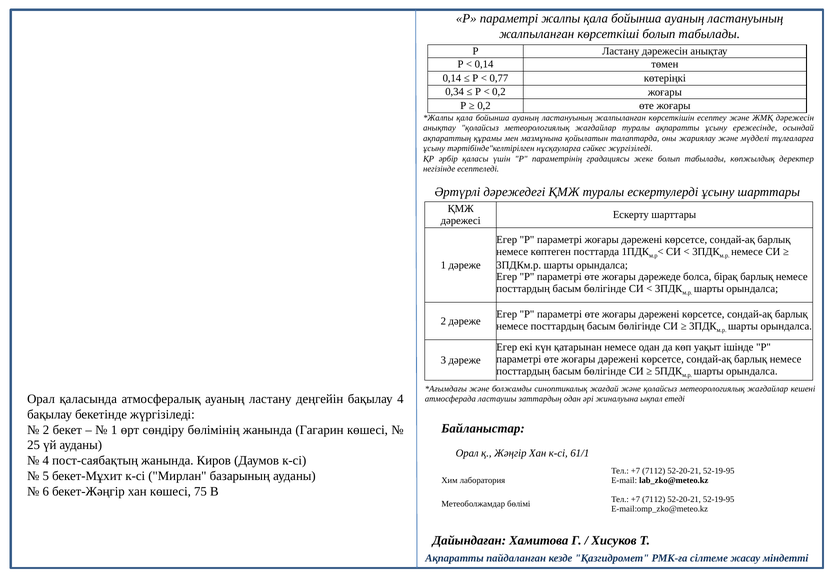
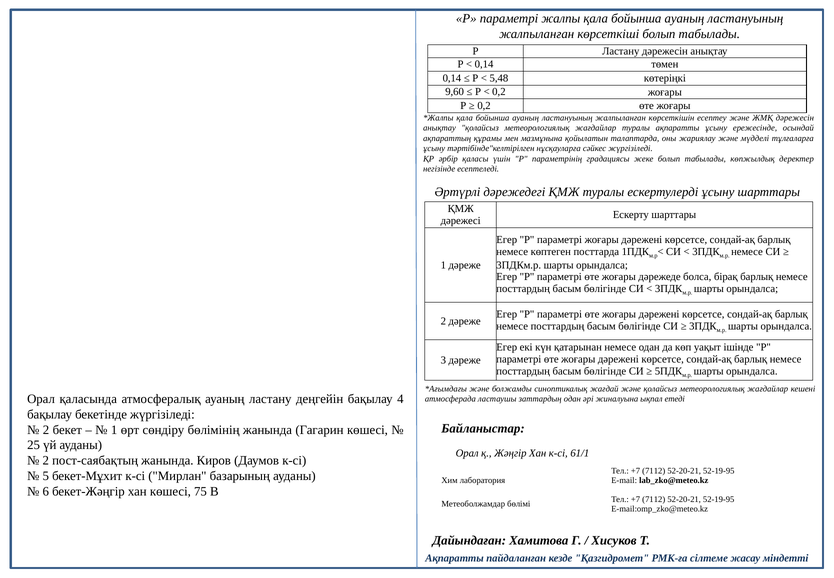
0,77: 0,77 -> 5,48
0,34: 0,34 -> 9,60
4 at (46, 460): 4 -> 2
